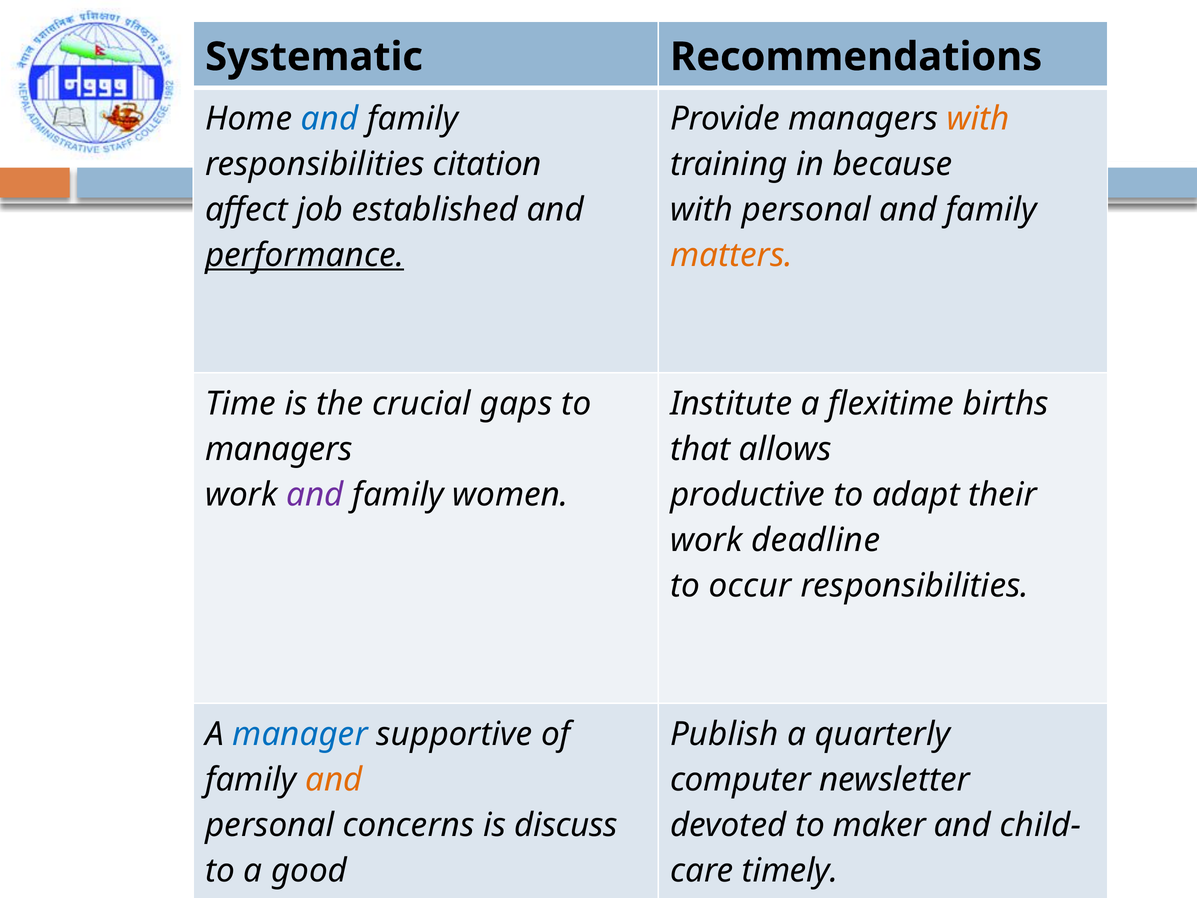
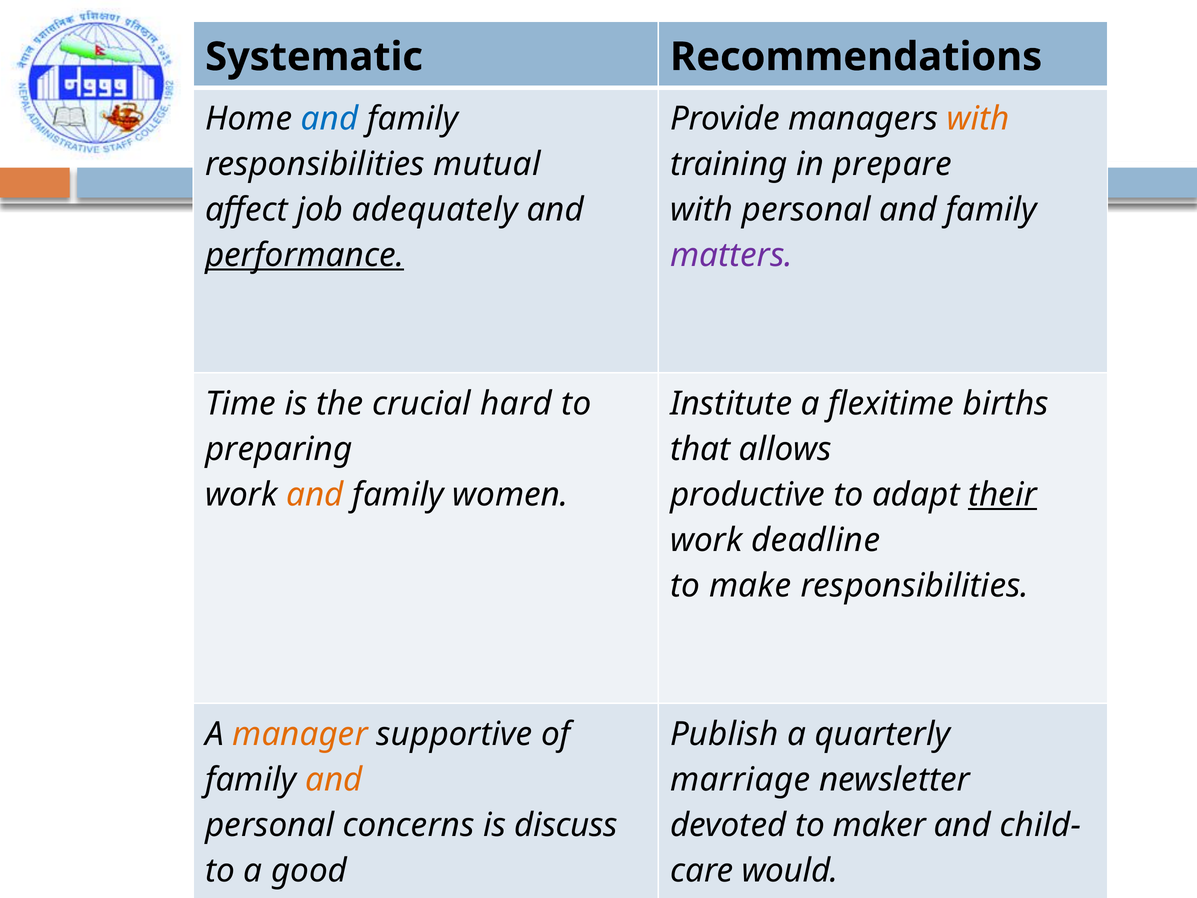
citation: citation -> mutual
because: because -> prepare
established: established -> adequately
matters colour: orange -> purple
gaps: gaps -> hard
managers at (279, 449): managers -> preparing
and at (315, 494) colour: purple -> orange
their underline: none -> present
occur: occur -> make
manager colour: blue -> orange
computer: computer -> marriage
timely: timely -> would
